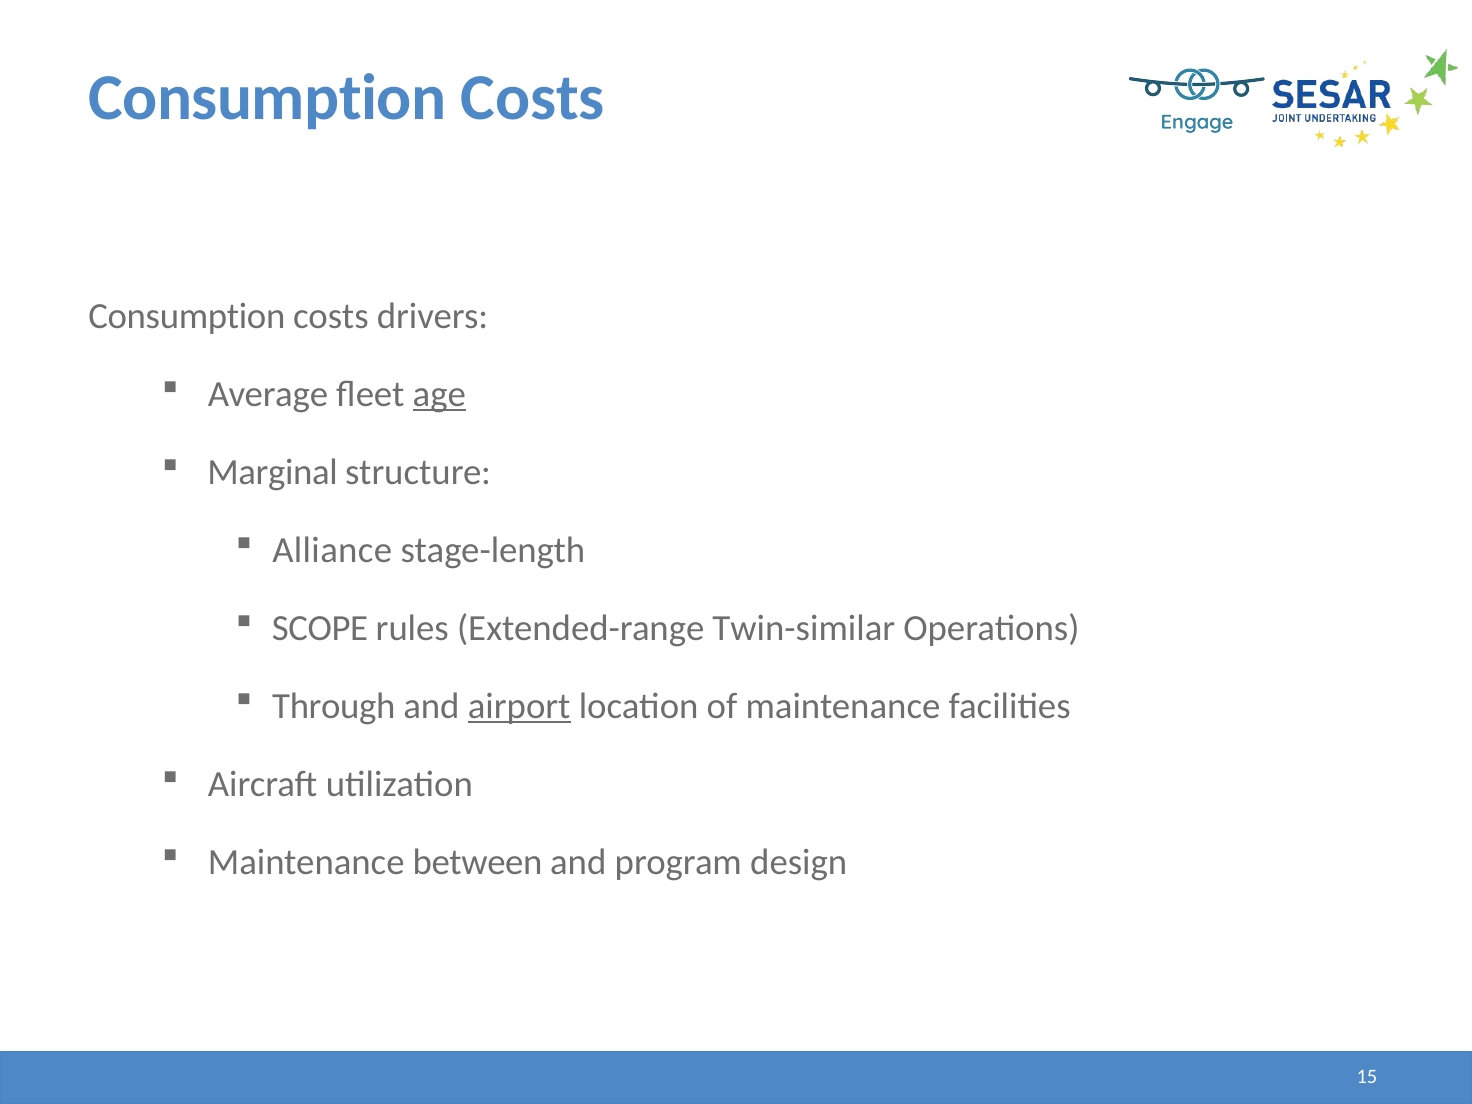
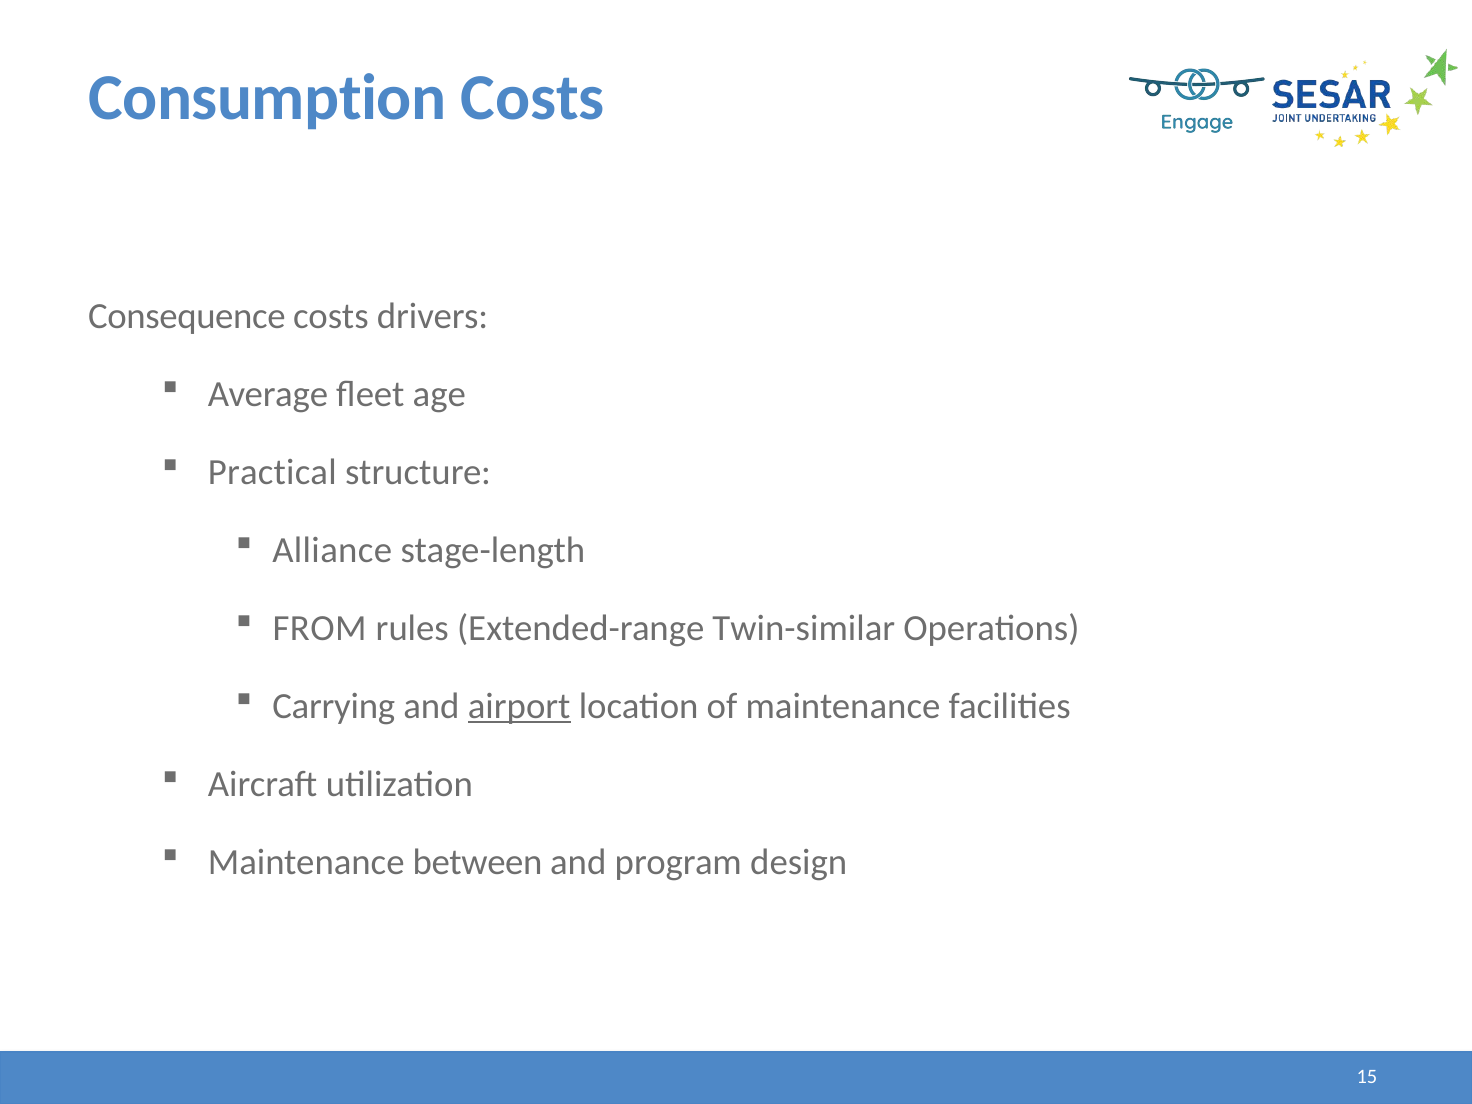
Consumption at (187, 316): Consumption -> Consequence
age underline: present -> none
Marginal: Marginal -> Practical
SCOPE: SCOPE -> FROM
Through: Through -> Carrying
